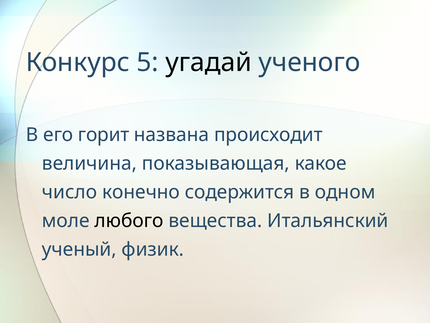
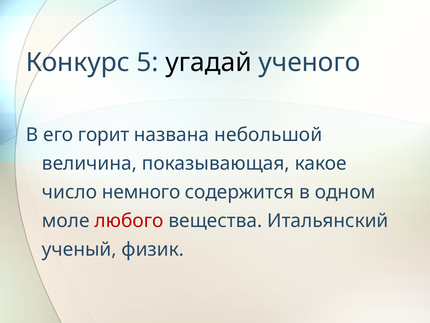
происходит: происходит -> небольшой
конечно: конечно -> немного
любого colour: black -> red
